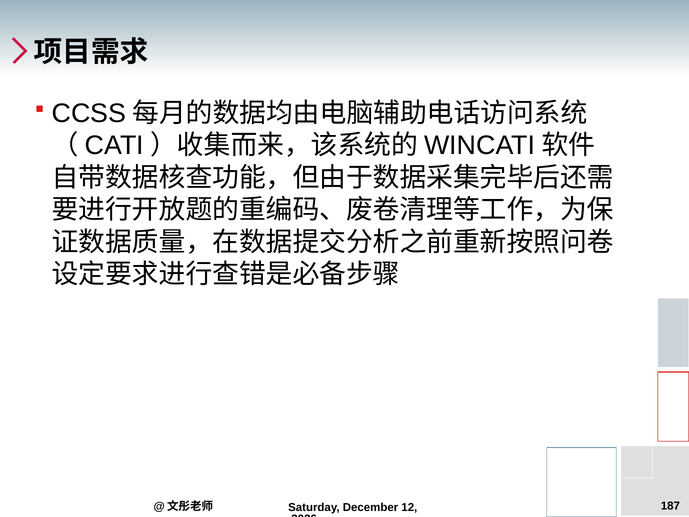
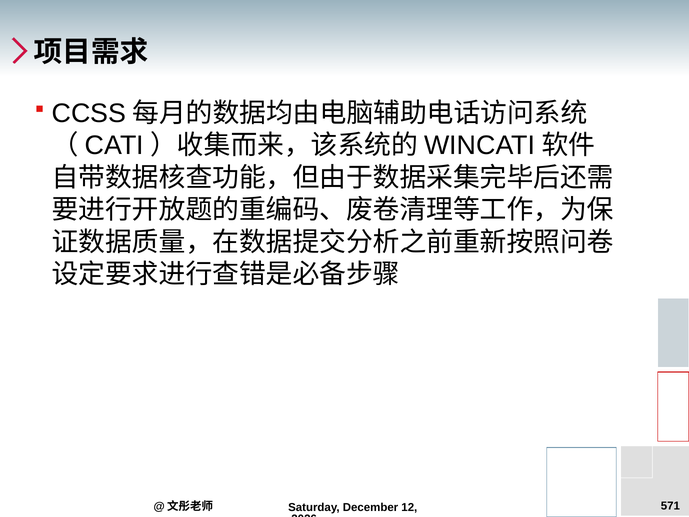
187: 187 -> 571
